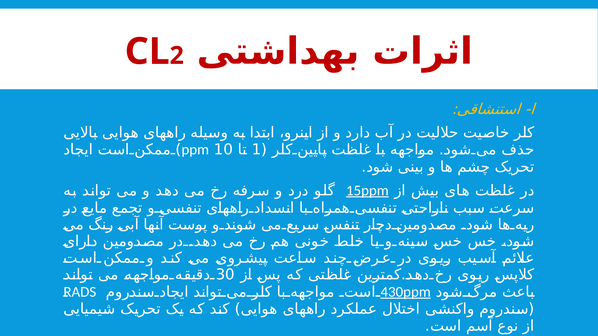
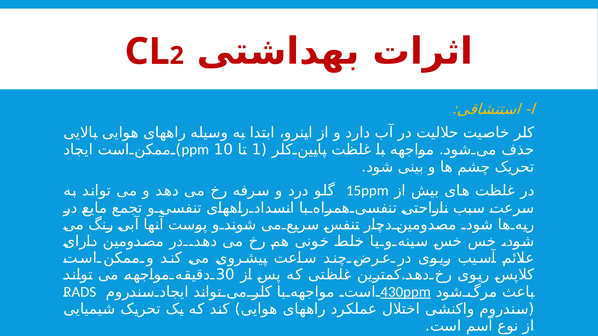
15ppm underline: present -> none
